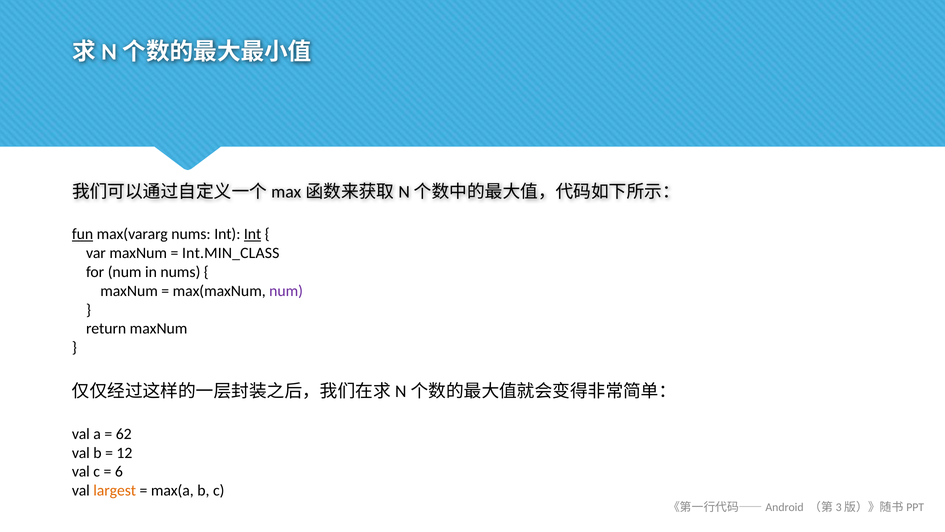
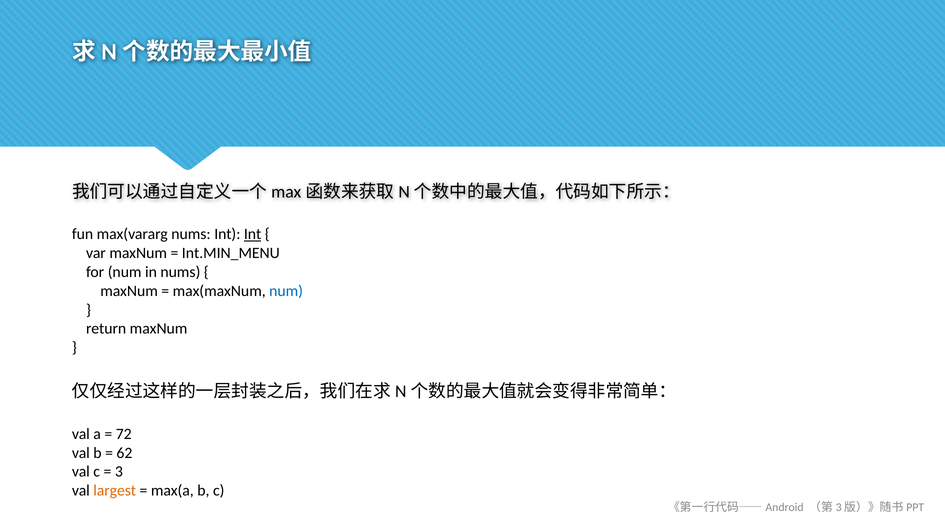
fun underline: present -> none
Int.MIN_CLASS: Int.MIN_CLASS -> Int.MIN_MENU
num at (286, 291) colour: purple -> blue
62: 62 -> 72
12: 12 -> 62
6: 6 -> 3
